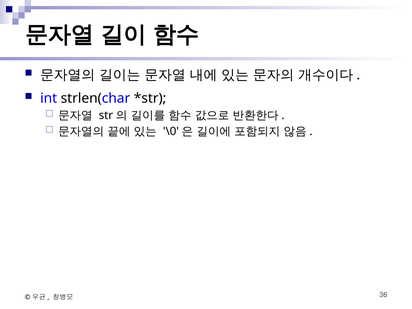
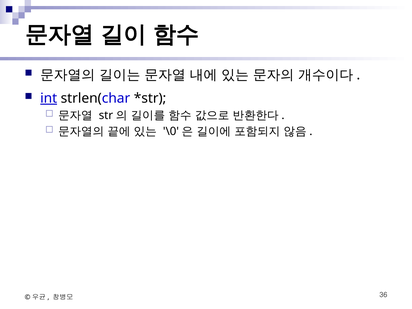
int underline: none -> present
